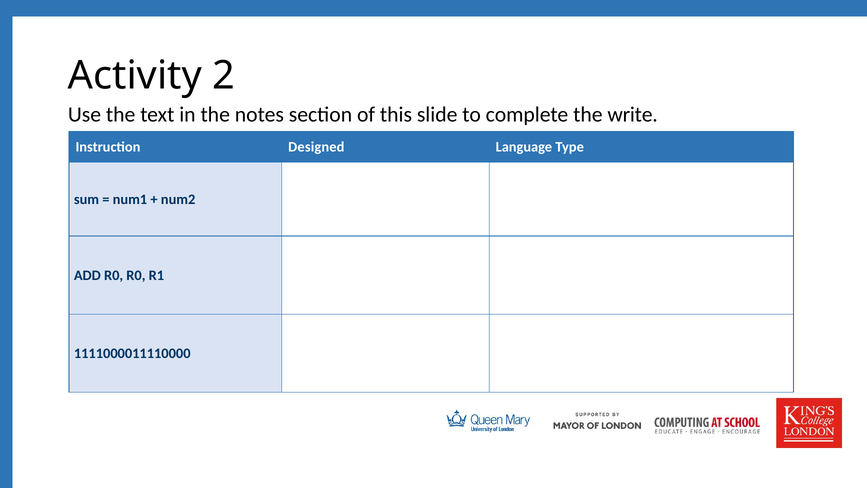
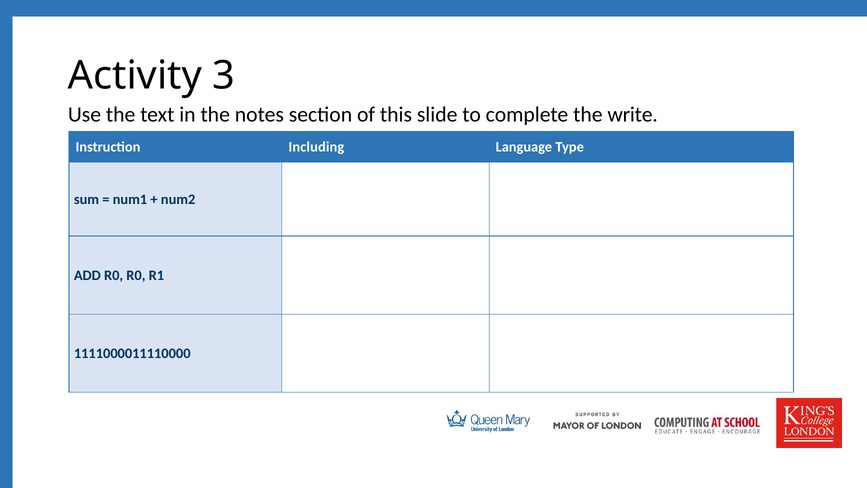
2: 2 -> 3
Designed: Designed -> Including
